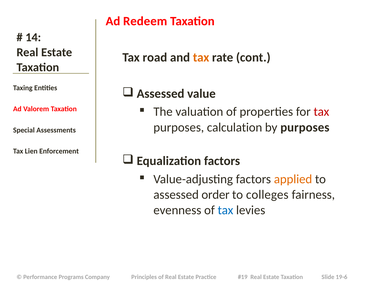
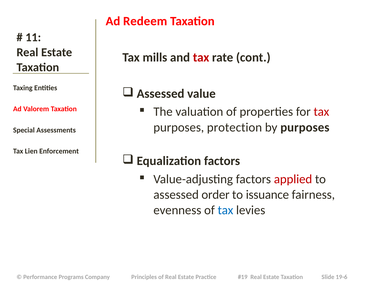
14: 14 -> 11
road: road -> mills
tax at (201, 57) colour: orange -> red
calculation: calculation -> protection
applied colour: orange -> red
colleges: colleges -> issuance
